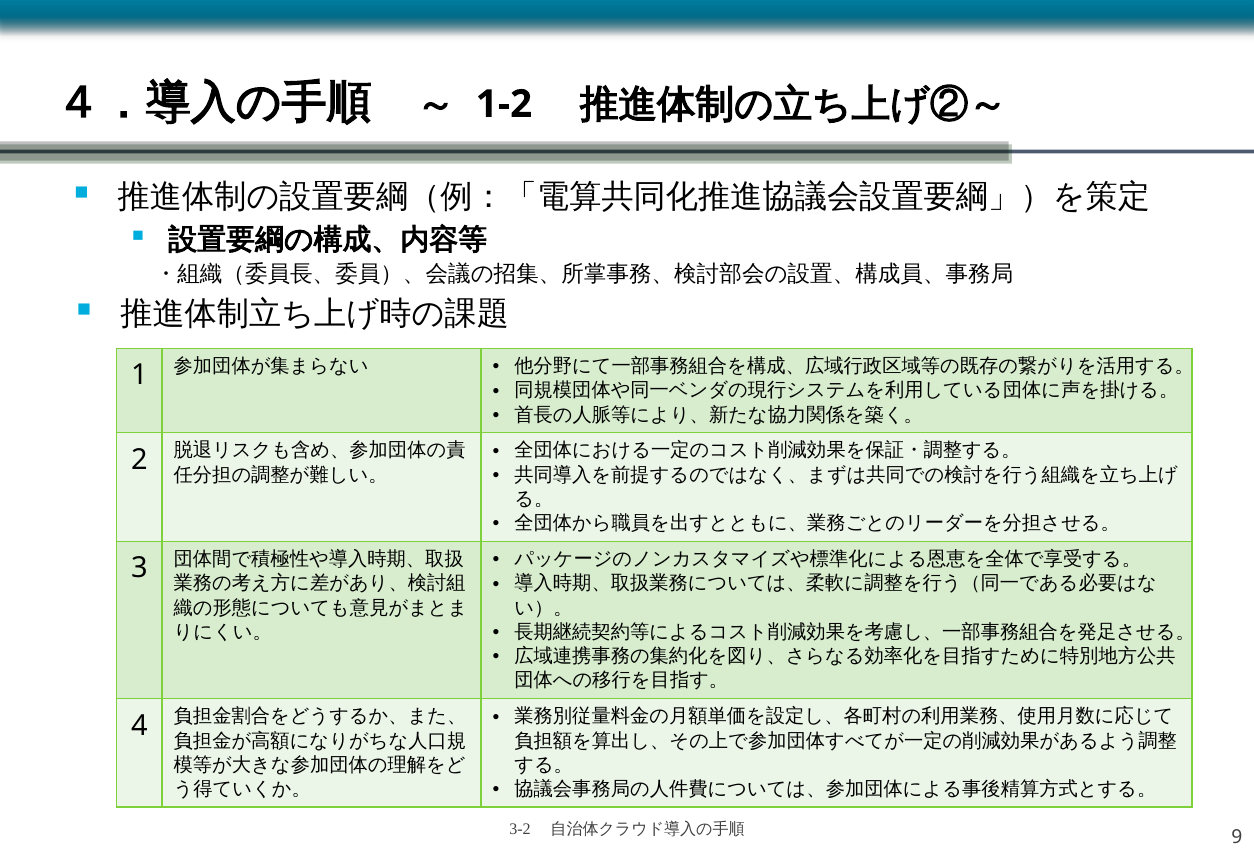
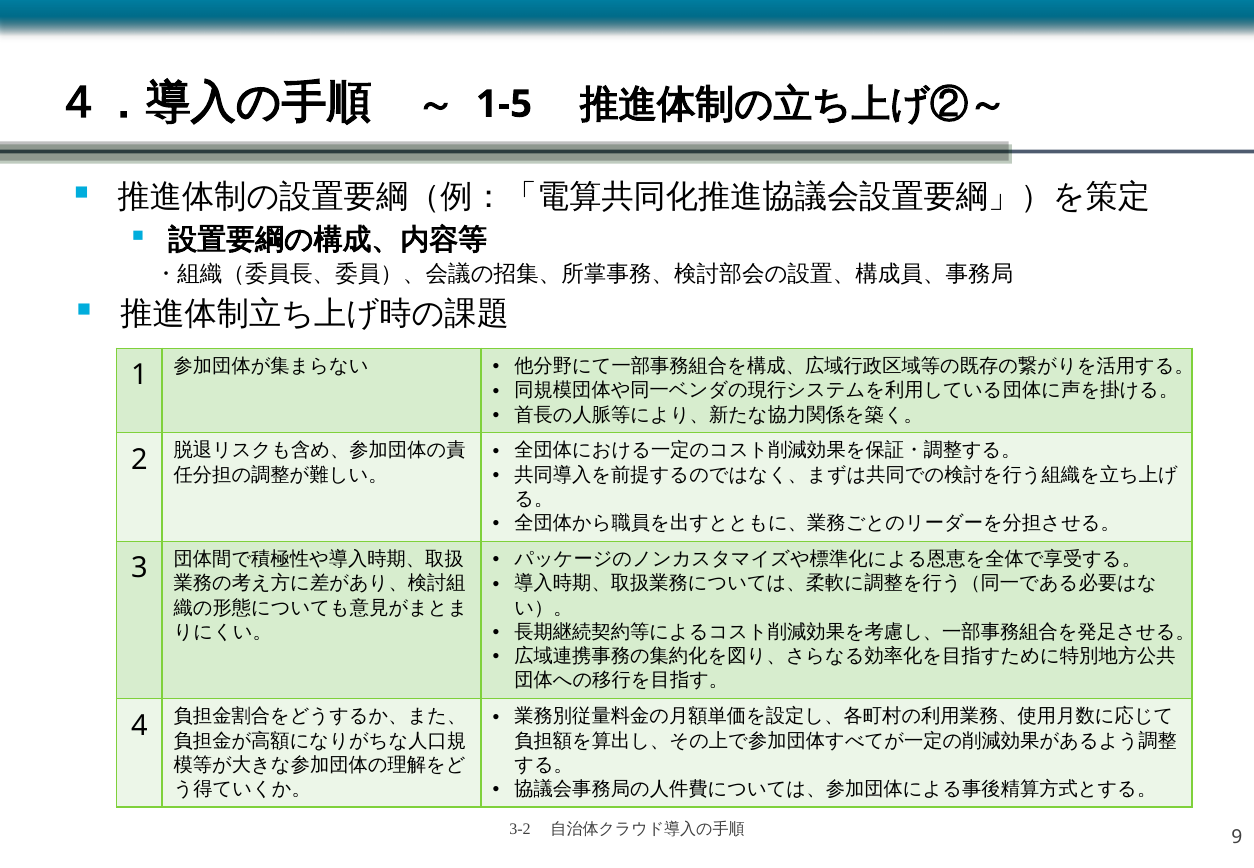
1-2: 1-2 -> 1-5
